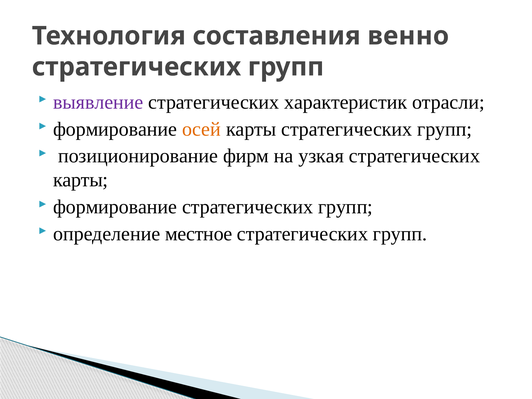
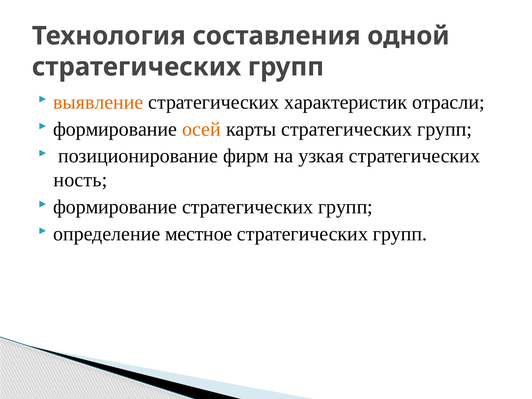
венно: венно -> одной
выявление colour: purple -> orange
карты at (81, 180): карты -> ность
